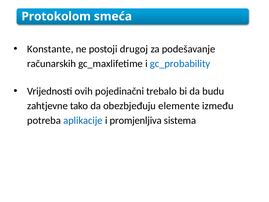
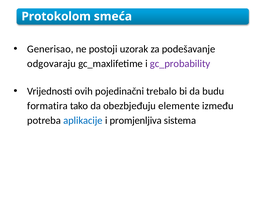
Konstante: Konstante -> Generisao
drugoj: drugoj -> uzorak
računarskih: računarskih -> odgovaraju
gc_probability colour: blue -> purple
zahtjevne: zahtjevne -> formatira
